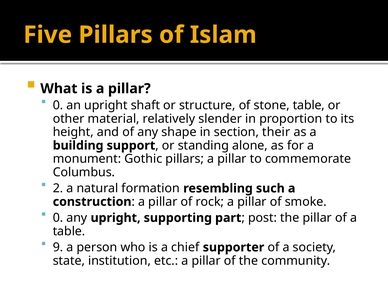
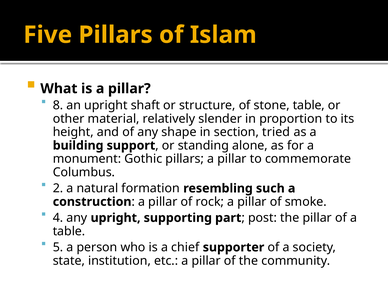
0 at (58, 105): 0 -> 8
their: their -> tried
0 at (58, 218): 0 -> 4
9: 9 -> 5
